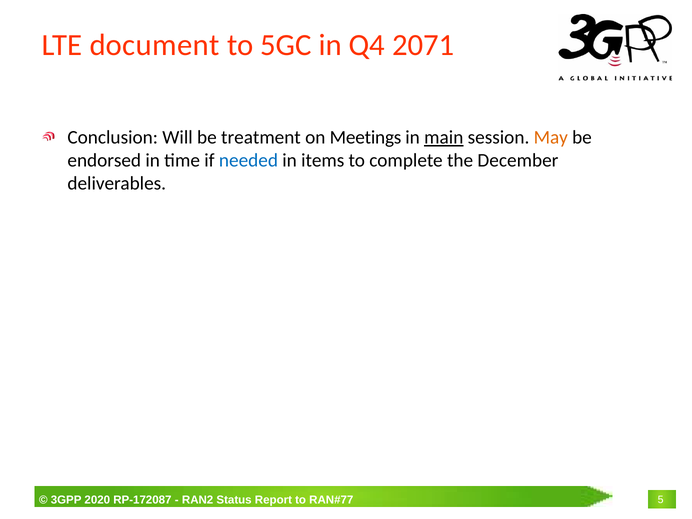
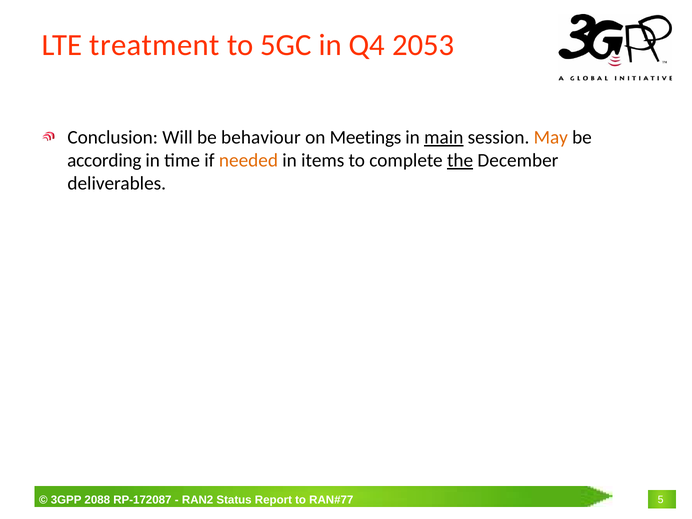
document: document -> treatment
2071: 2071 -> 2053
treatment: treatment -> behaviour
endorsed: endorsed -> according
needed colour: blue -> orange
the underline: none -> present
2020: 2020 -> 2088
